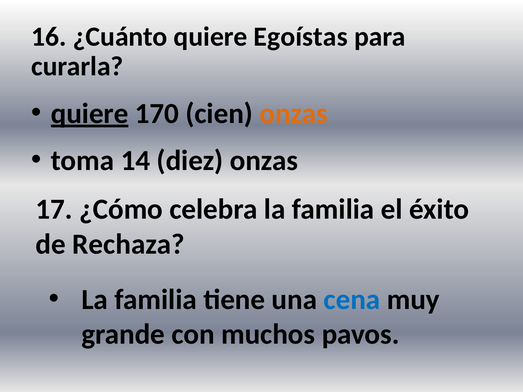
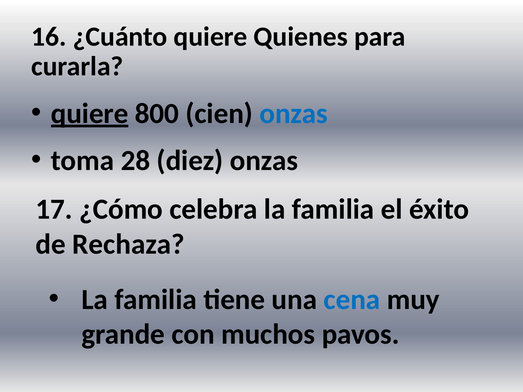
Egoístas: Egoístas -> Quienes
170: 170 -> 800
onzas at (294, 114) colour: orange -> blue
14: 14 -> 28
